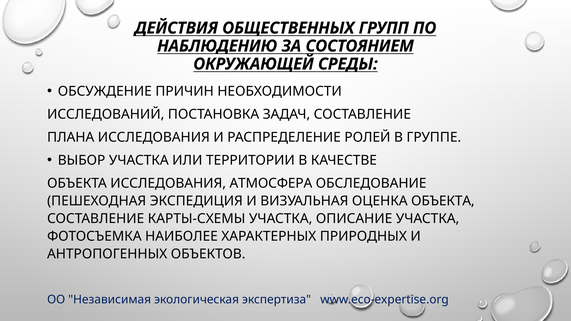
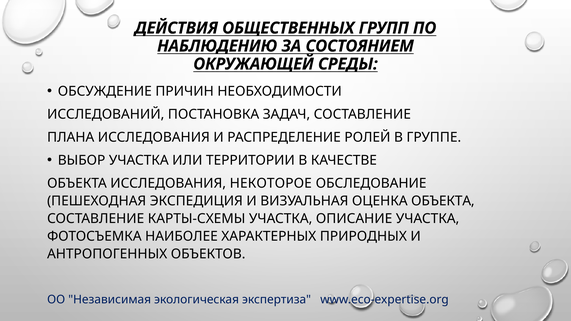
АТМОСФЕРА: АТМОСФЕРА -> НЕКОТОРОЕ
